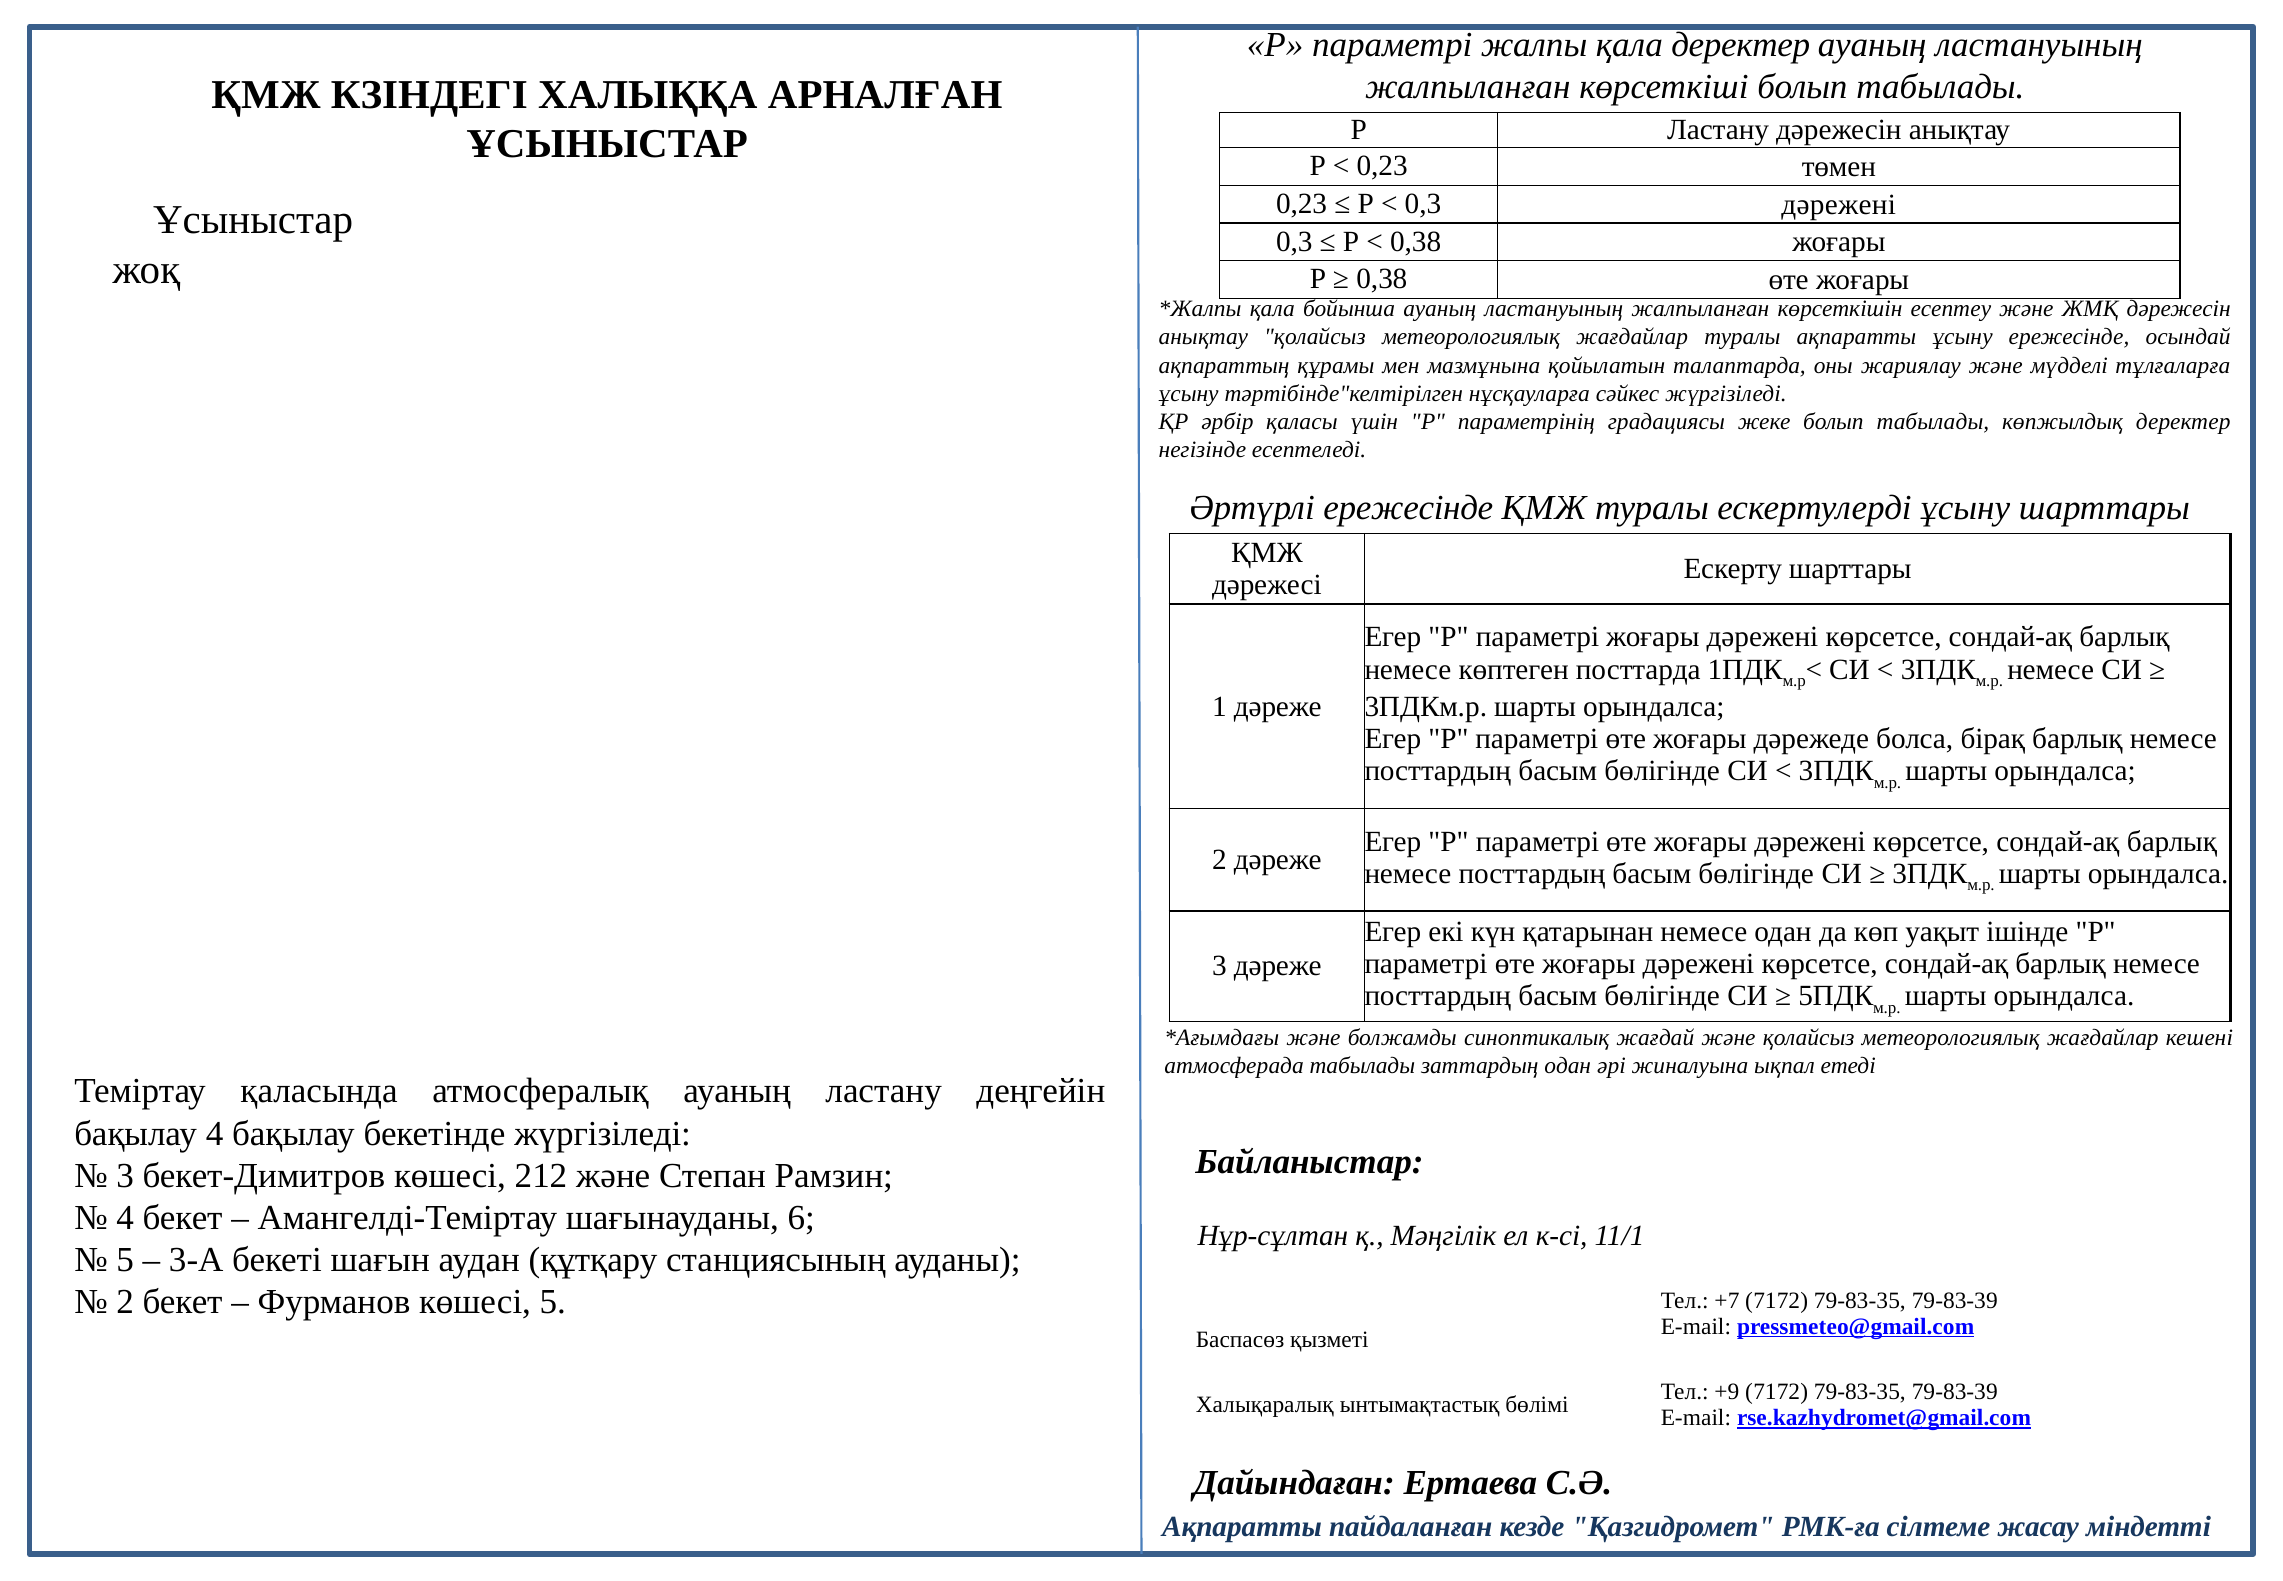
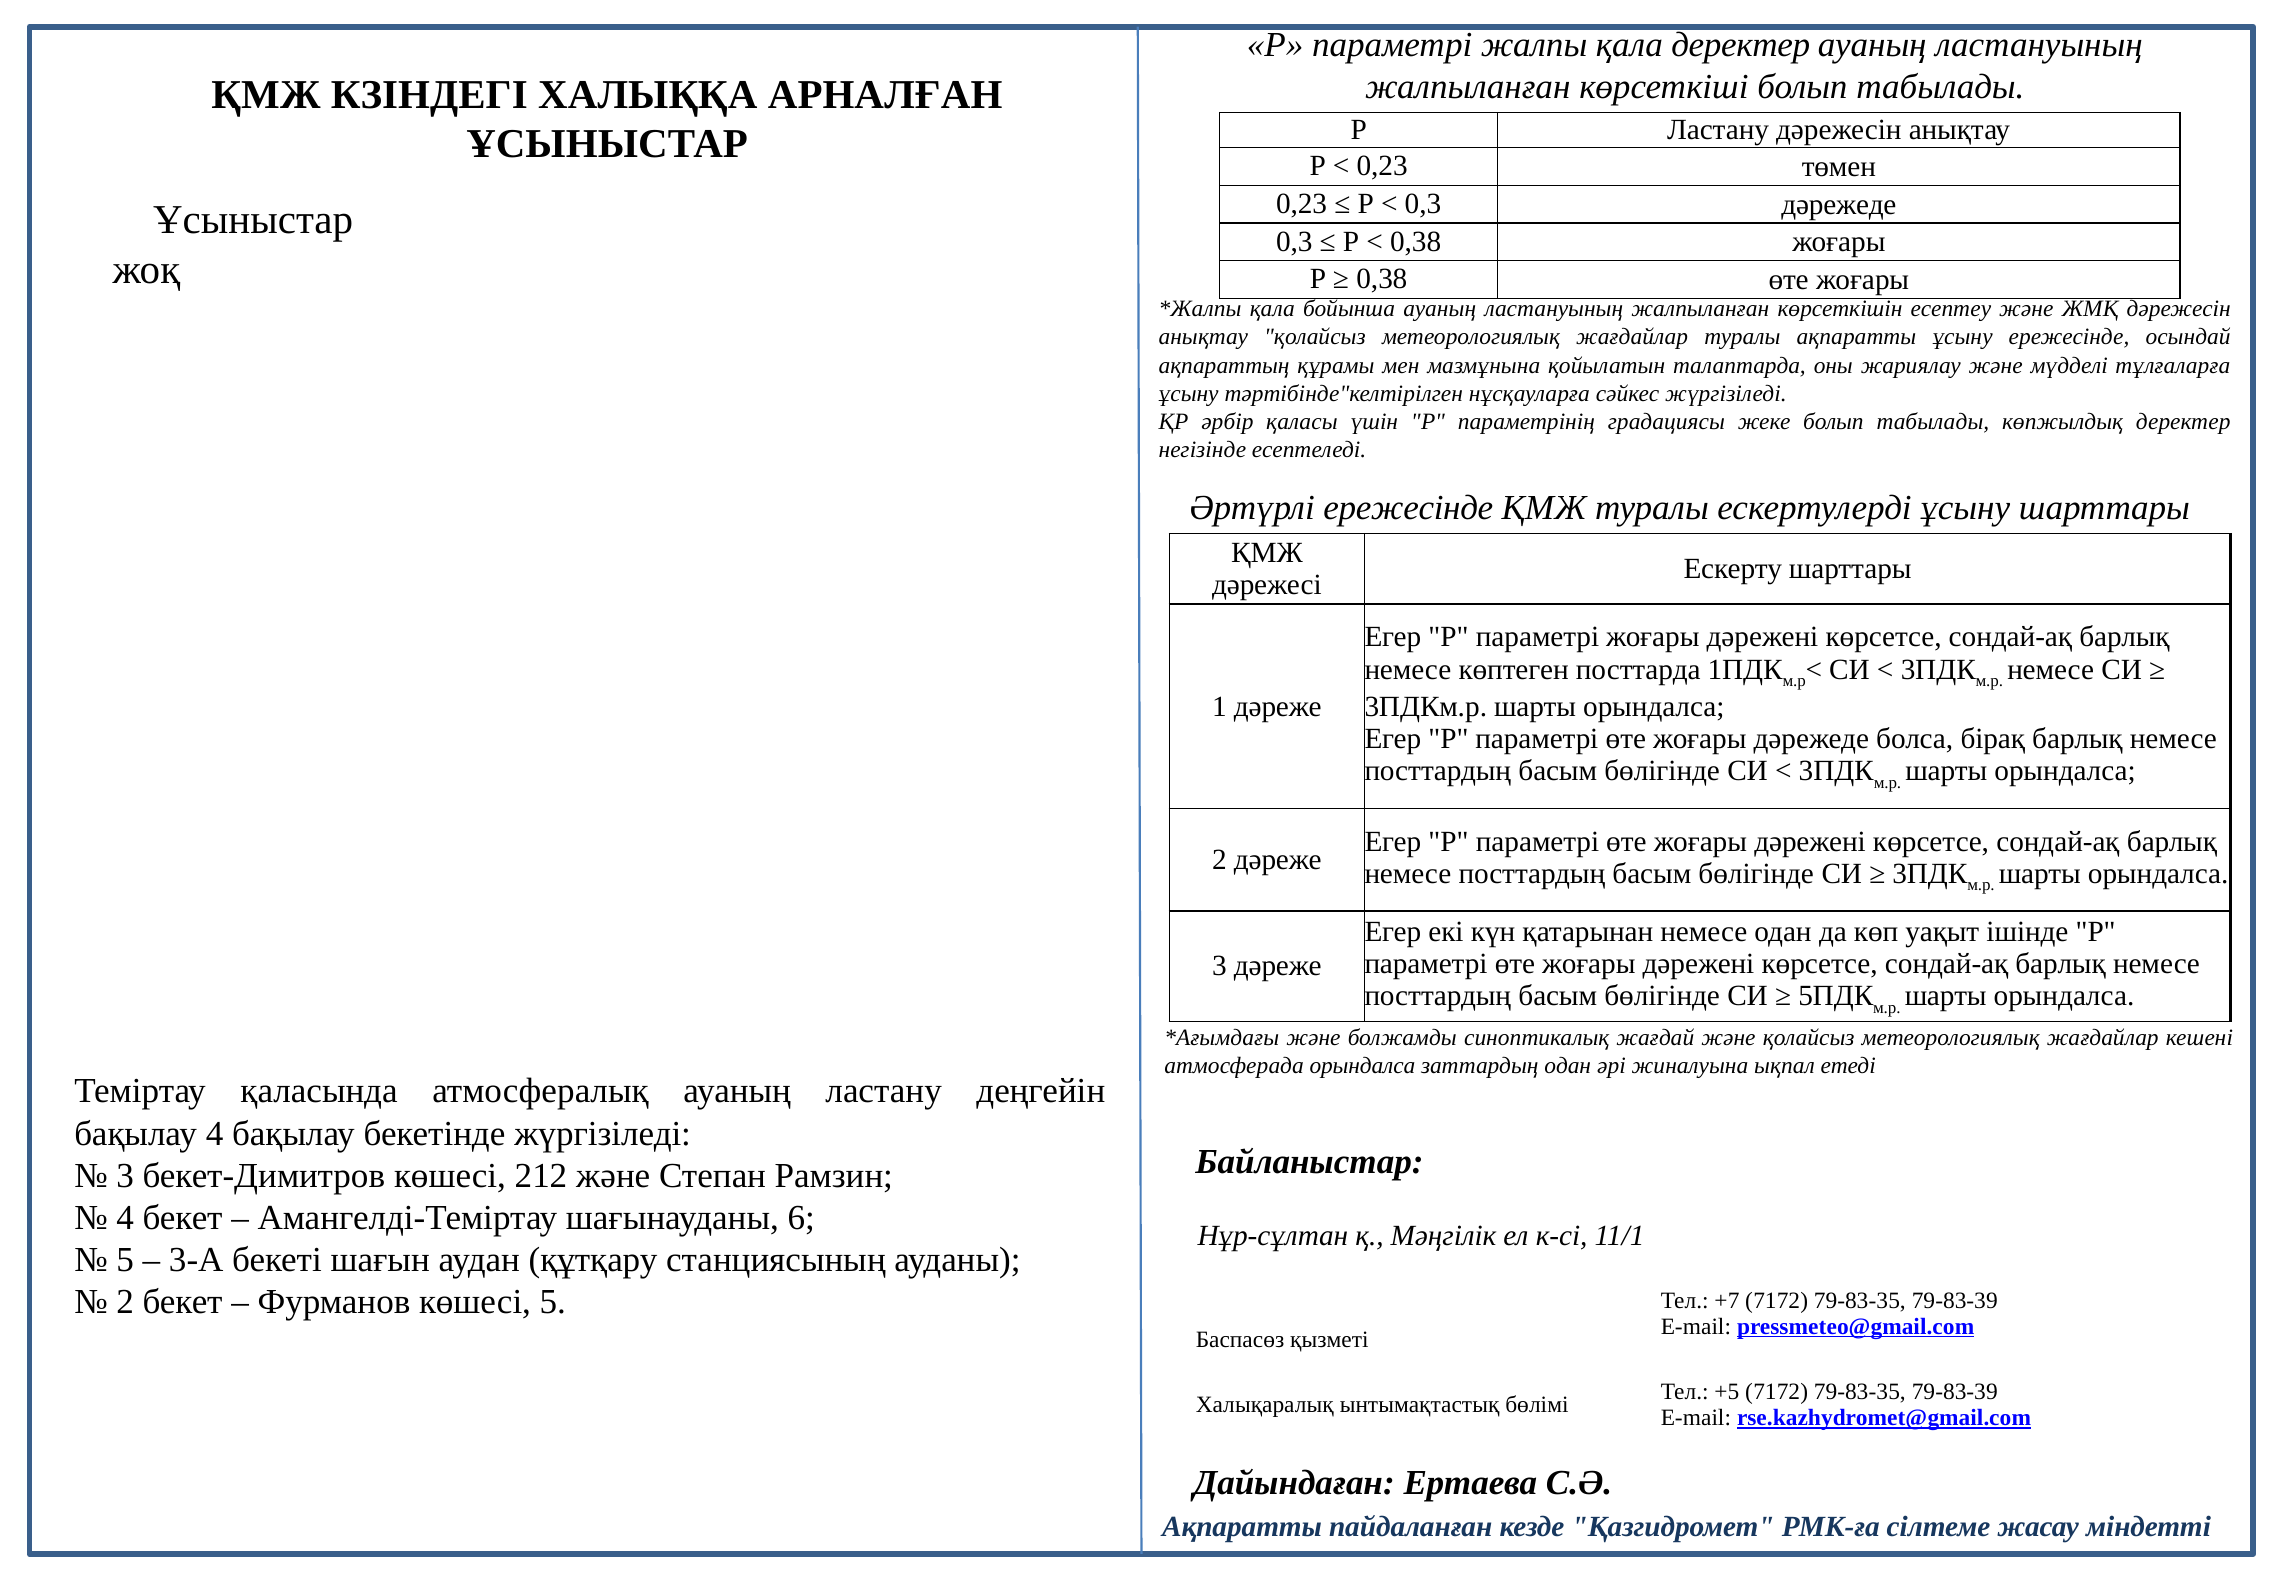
0,3 дәрежені: дәрежені -> дәрежеде
атмосферада табылады: табылады -> орындалса
+9: +9 -> +5
